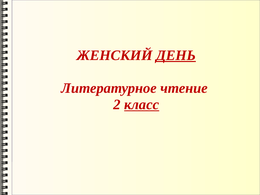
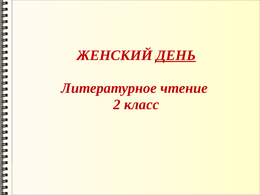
класс underline: present -> none
